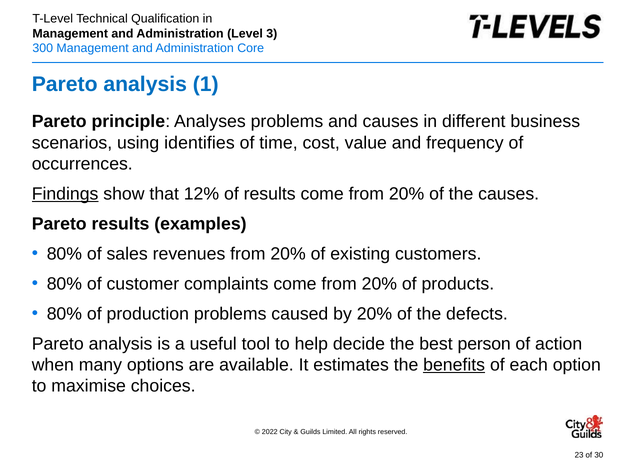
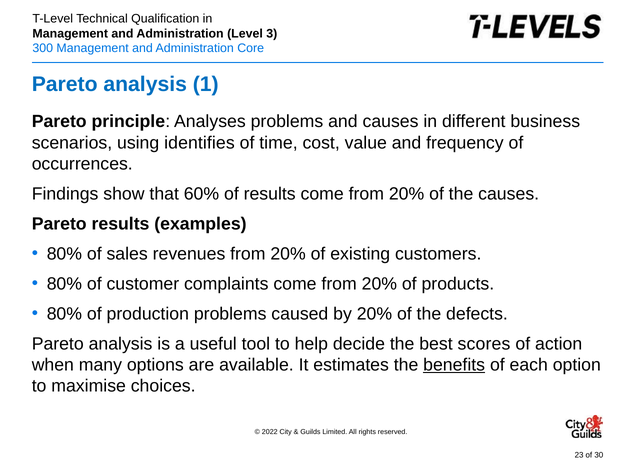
Findings underline: present -> none
12%: 12% -> 60%
person: person -> scores
